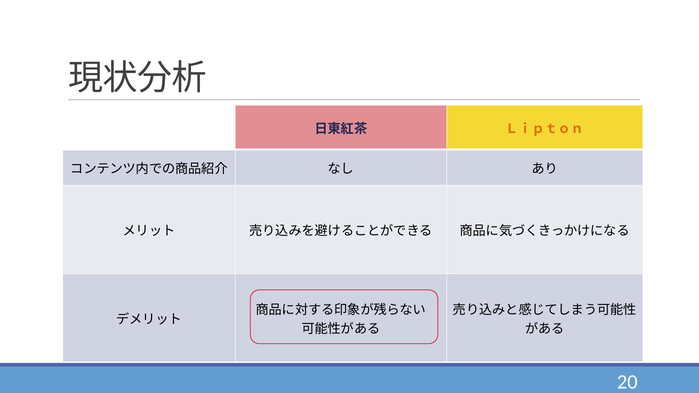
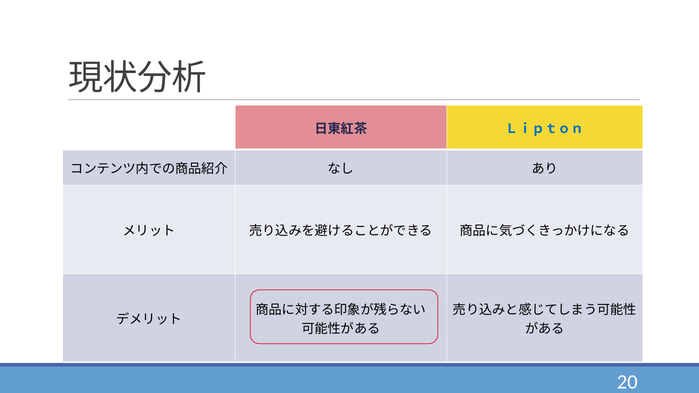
Ｌｉｐｔｏｎ colour: orange -> blue
